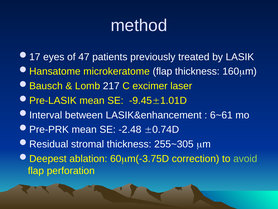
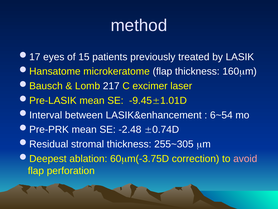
47: 47 -> 15
6~61: 6~61 -> 6~54
avoid colour: light green -> pink
